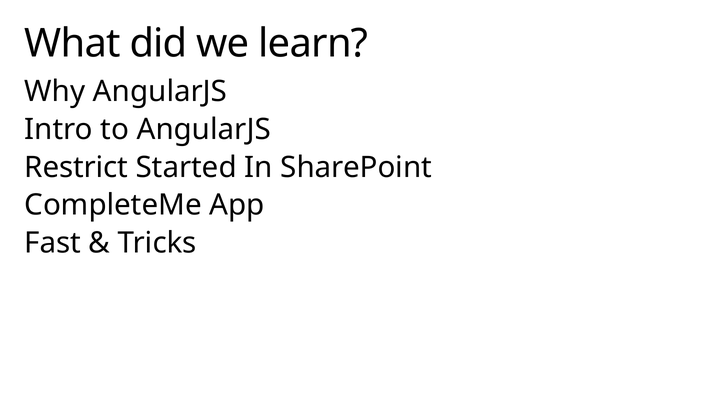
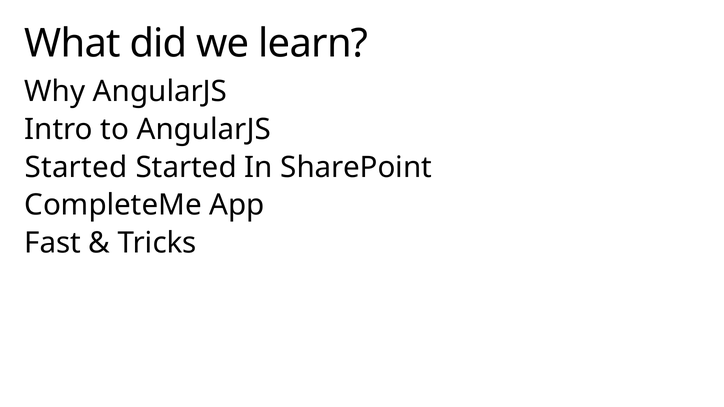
Restrict at (76, 167): Restrict -> Started
